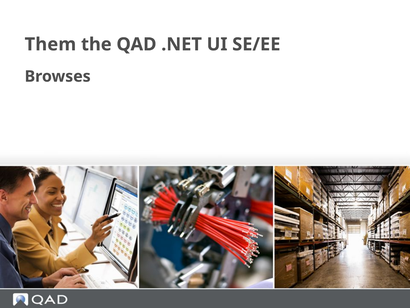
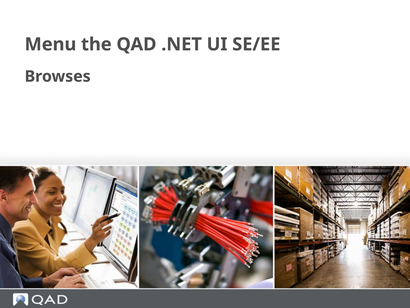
Them: Them -> Menu
